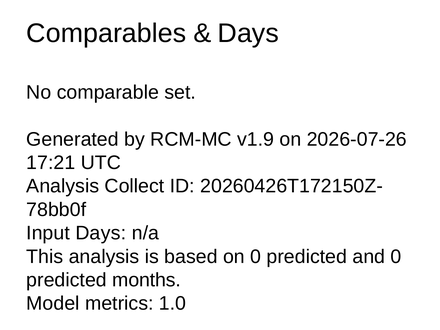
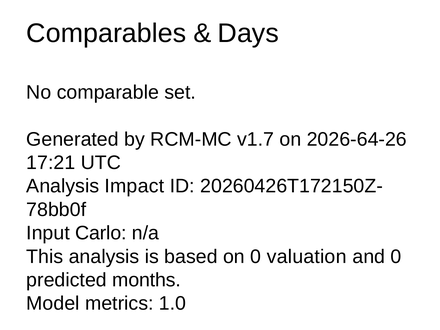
v1.9: v1.9 -> v1.7
2026-07-26: 2026-07-26 -> 2026-64-26
Collect: Collect -> Impact
Input Days: Days -> Carlo
on 0 predicted: predicted -> valuation
